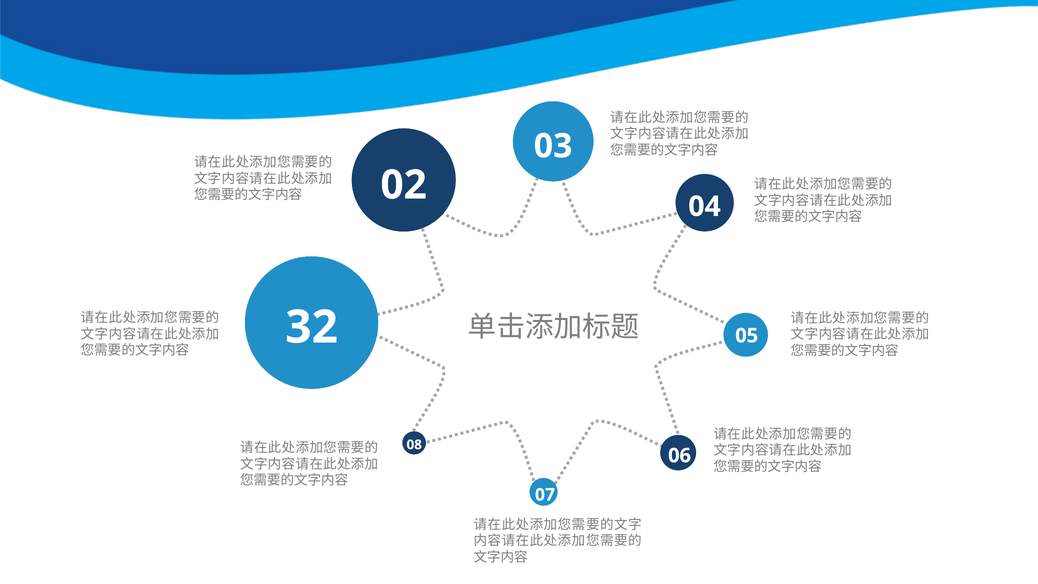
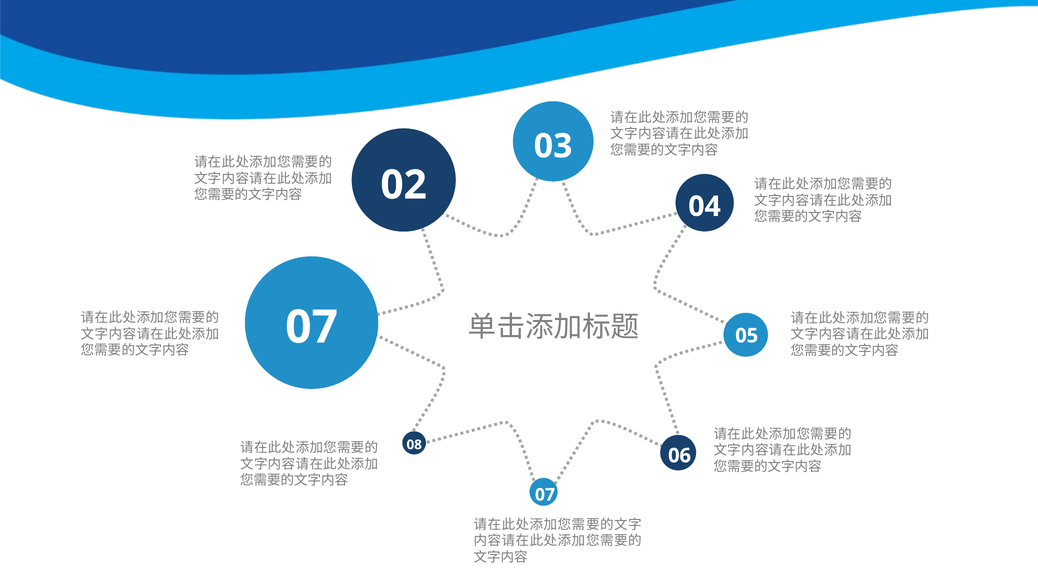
32 at (312, 327): 32 -> 07
